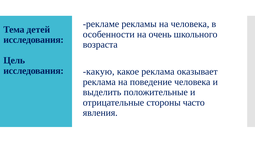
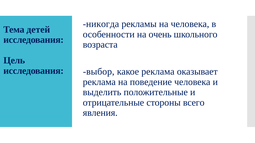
рекламе: рекламе -> никогда
какую: какую -> выбор
часто: часто -> всего
